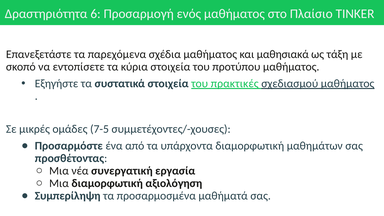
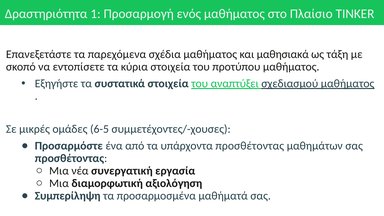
6: 6 -> 1
πρακτικές: πρακτικές -> αναπτύξει
7-5: 7-5 -> 6-5
υπάρχοντα διαμορφωτική: διαμορφωτική -> προσθέτοντας
